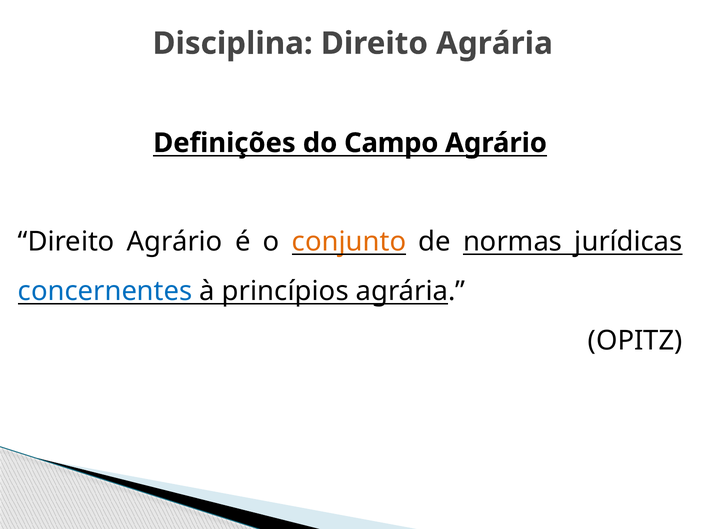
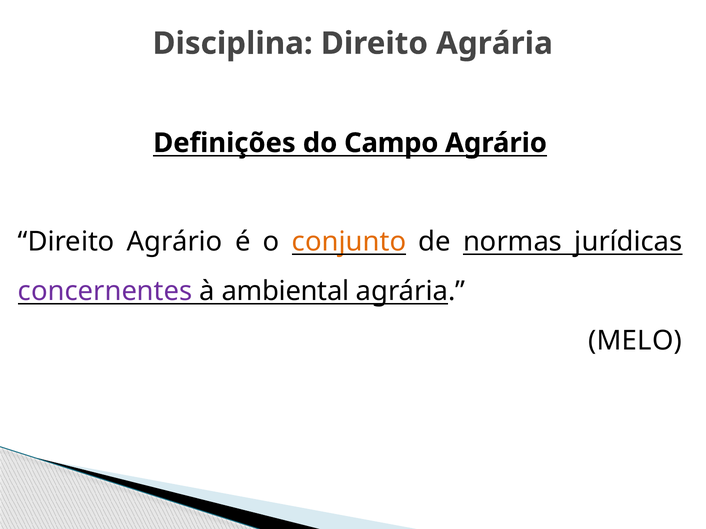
concernentes colour: blue -> purple
princípios: princípios -> ambiental
OPITZ: OPITZ -> MELO
